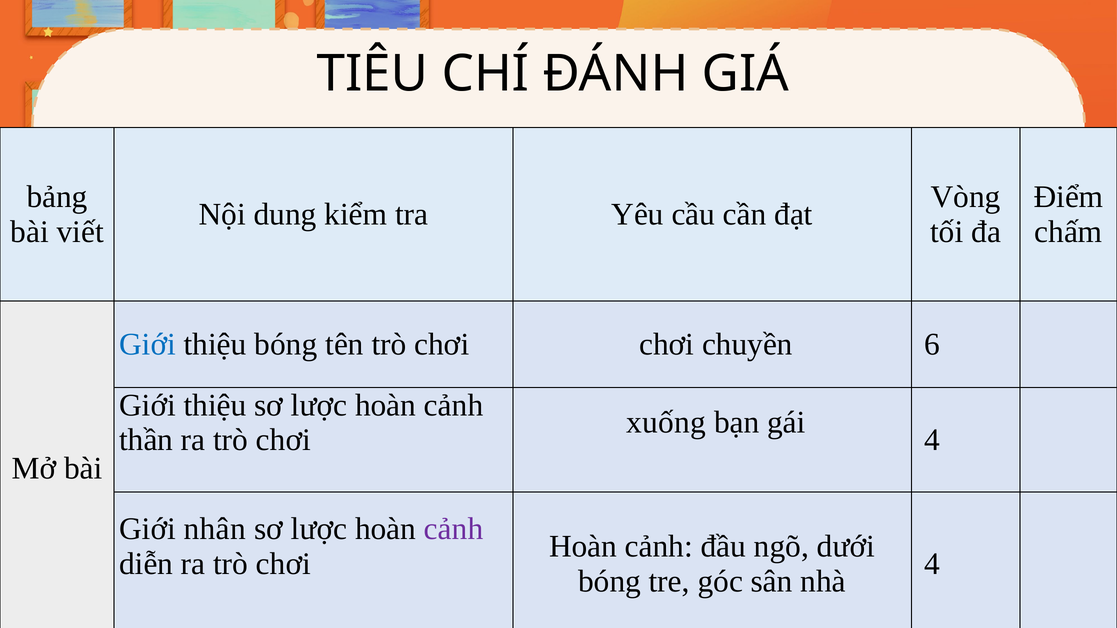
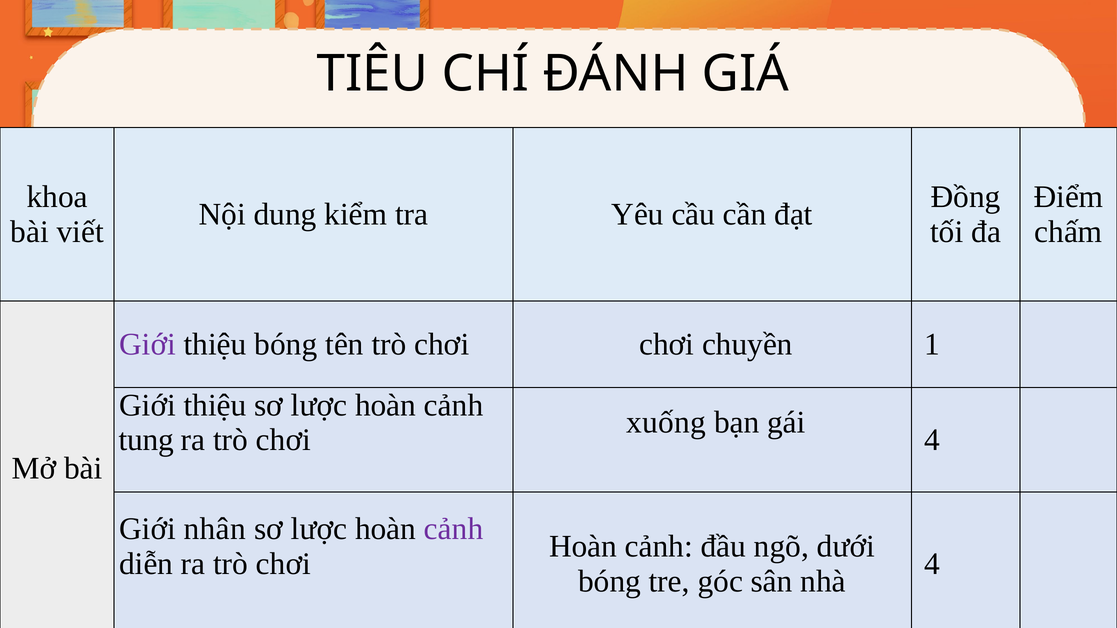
bảng: bảng -> khoa
Vòng: Vòng -> Đồng
Giới at (147, 345) colour: blue -> purple
6: 6 -> 1
thần: thần -> tung
